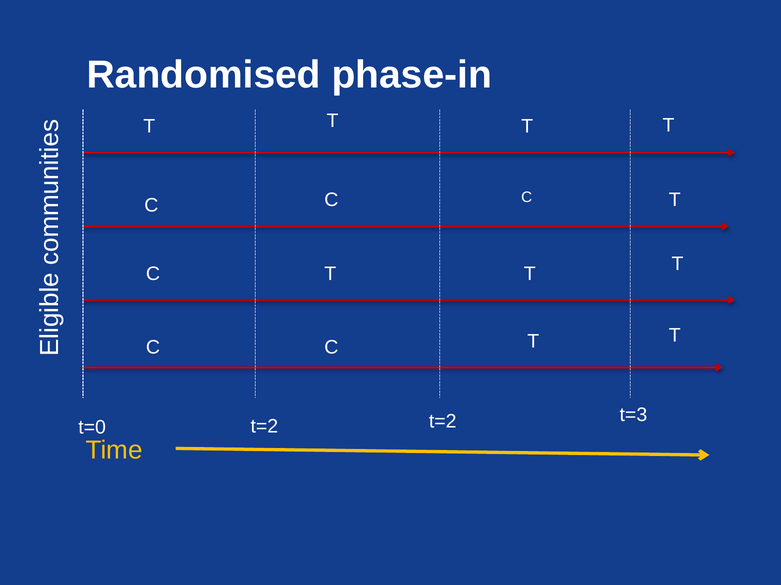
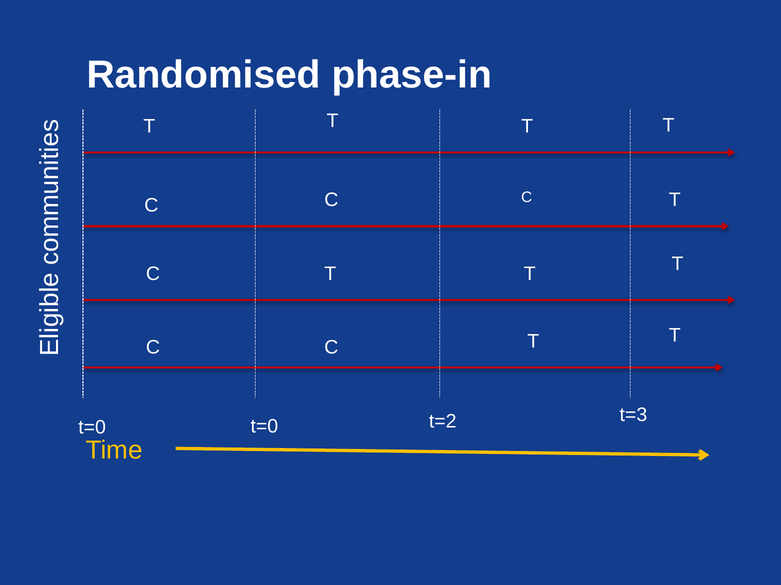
t=0 t=2: t=2 -> t=0
